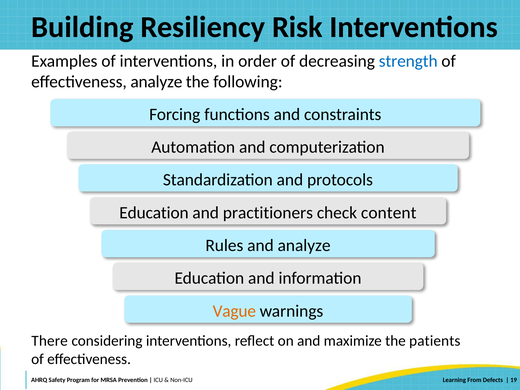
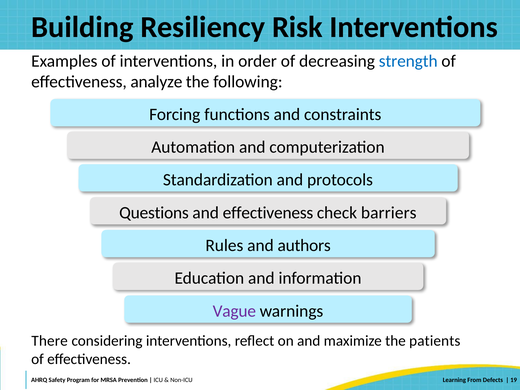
Education at (154, 213): Education -> Questions
and practitioners: practitioners -> effectiveness
content: content -> barriers
and analyze: analyze -> authors
Vague colour: orange -> purple
